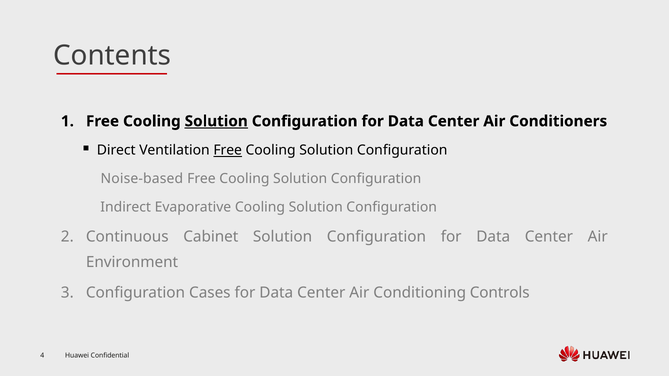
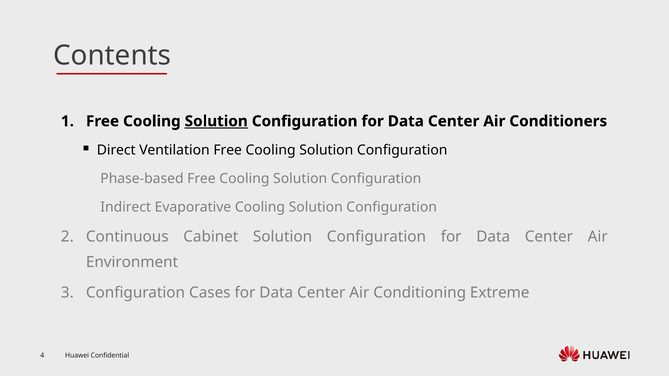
Free at (228, 150) underline: present -> none
Noise-based: Noise-based -> Phase-based
Controls: Controls -> Extreme
